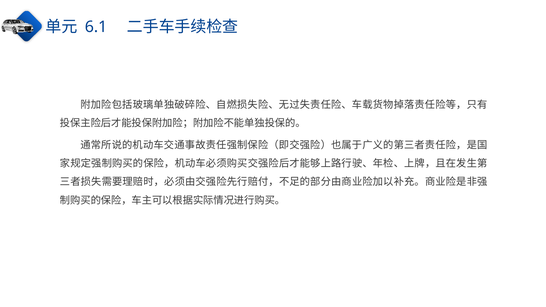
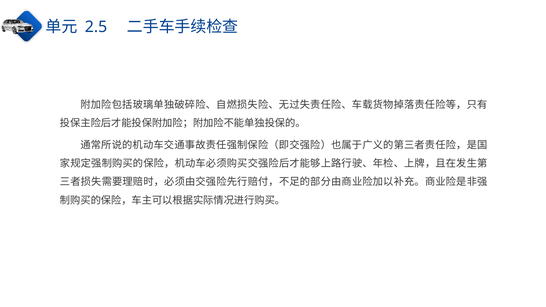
6.1: 6.1 -> 2.5
